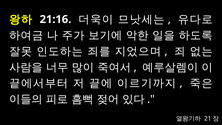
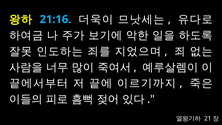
21:16 colour: white -> light blue
